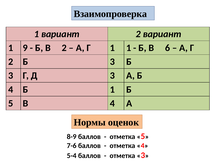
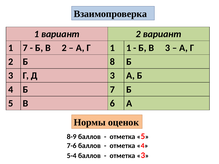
1 9: 9 -> 7
В 6: 6 -> 3
2 Б 3: 3 -> 8
Б 1: 1 -> 7
В 4: 4 -> 6
